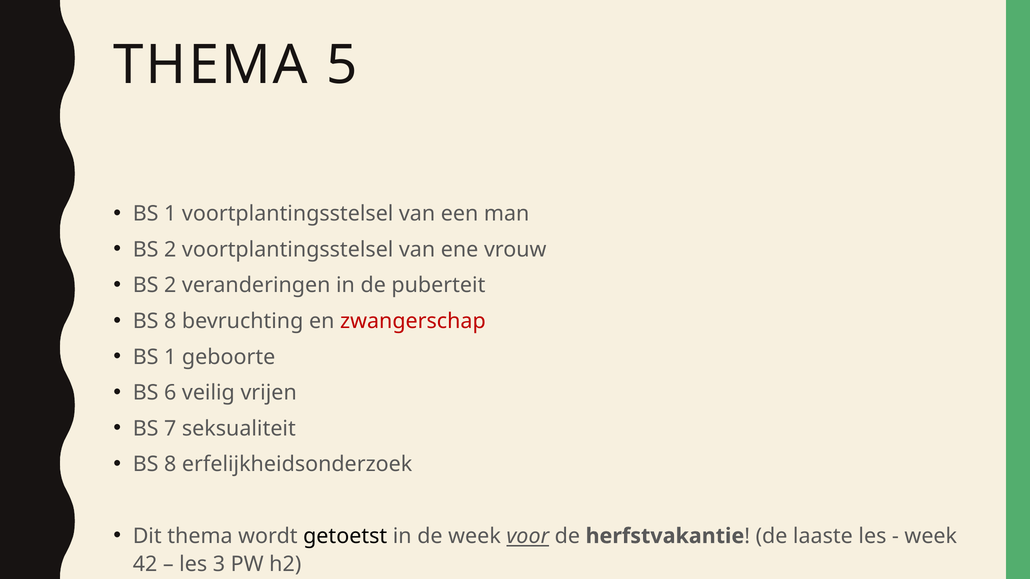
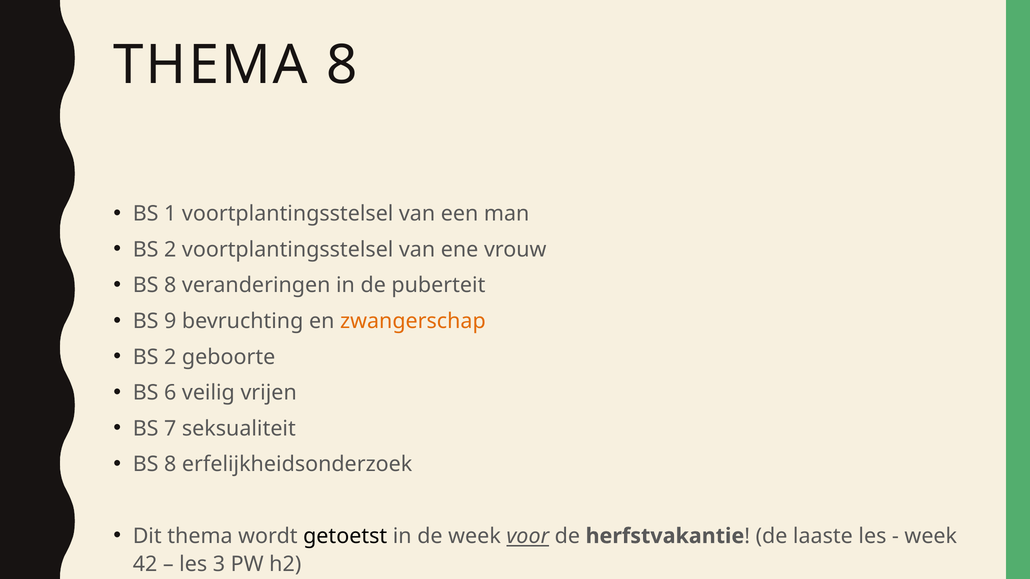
THEMA 5: 5 -> 8
2 at (170, 286): 2 -> 8
8 at (170, 321): 8 -> 9
zwangerschap colour: red -> orange
1 at (170, 357): 1 -> 2
